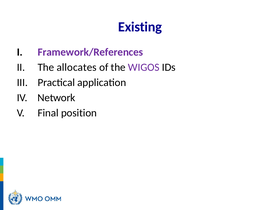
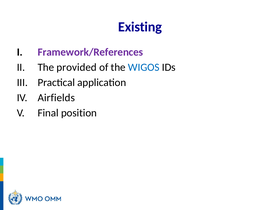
allocates: allocates -> provided
WIGOS colour: purple -> blue
Network: Network -> Airfields
